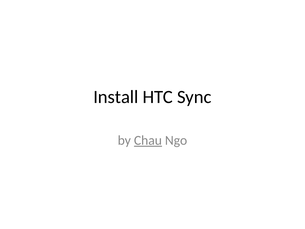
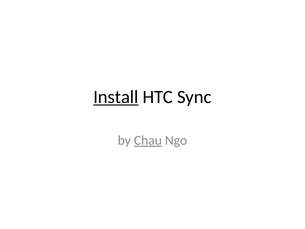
Install underline: none -> present
